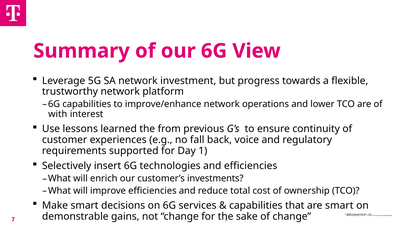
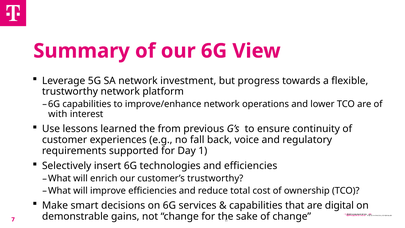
customer’s investments: investments -> trustworthy
are smart: smart -> digital
